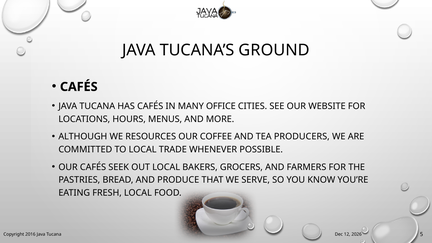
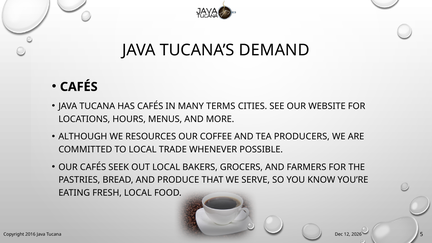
GROUND: GROUND -> DEMAND
OFFICE: OFFICE -> TERMS
